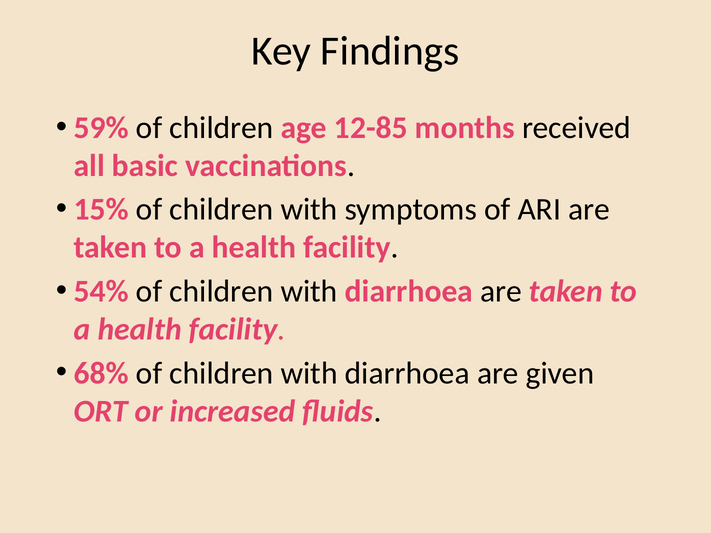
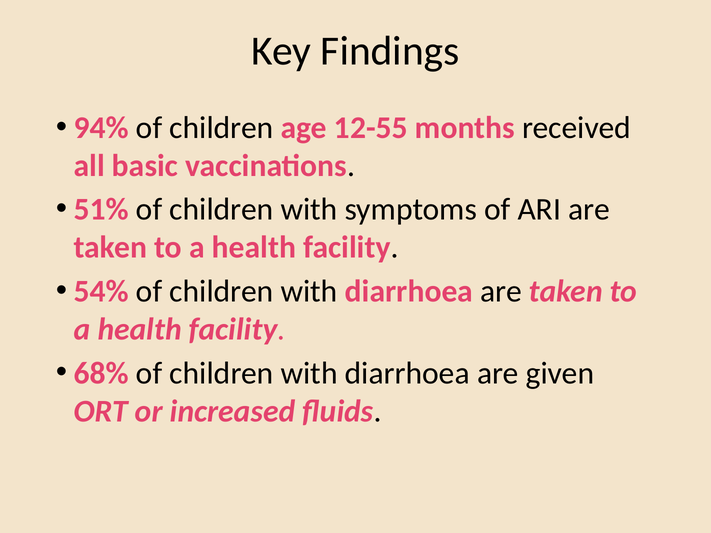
59%: 59% -> 94%
12-85: 12-85 -> 12-55
15%: 15% -> 51%
